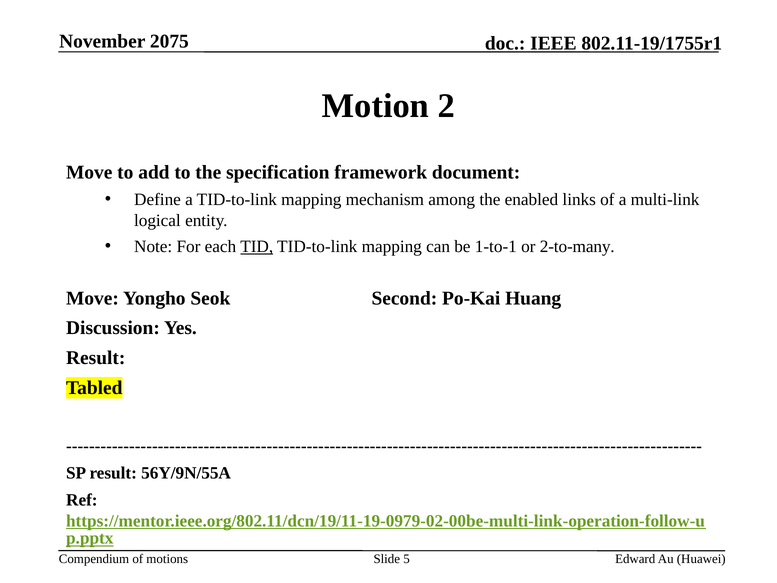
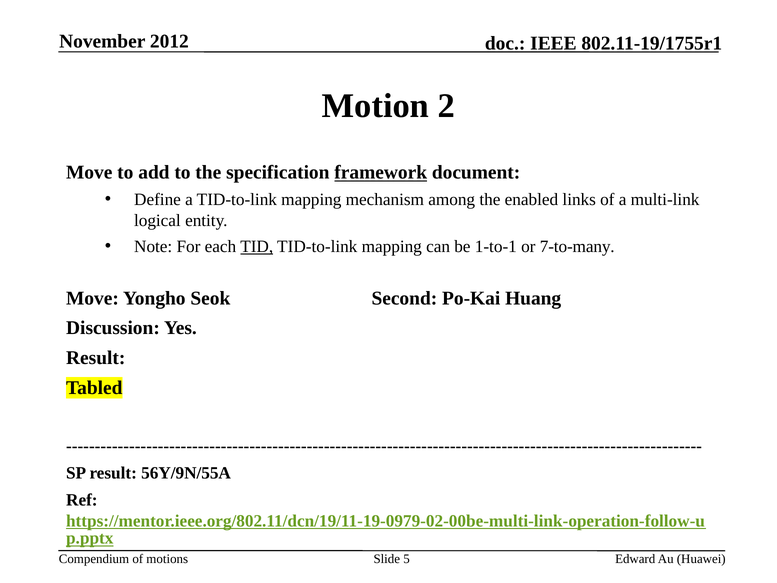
2075: 2075 -> 2012
framework underline: none -> present
2-to-many: 2-to-many -> 7-to-many
